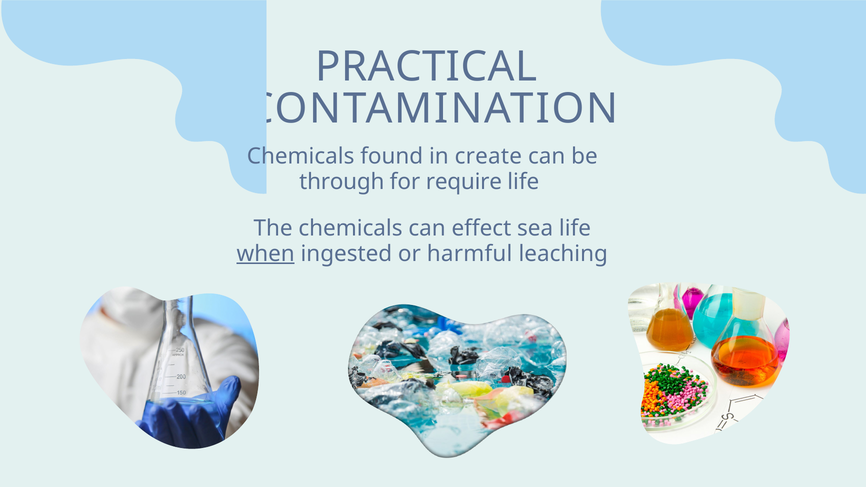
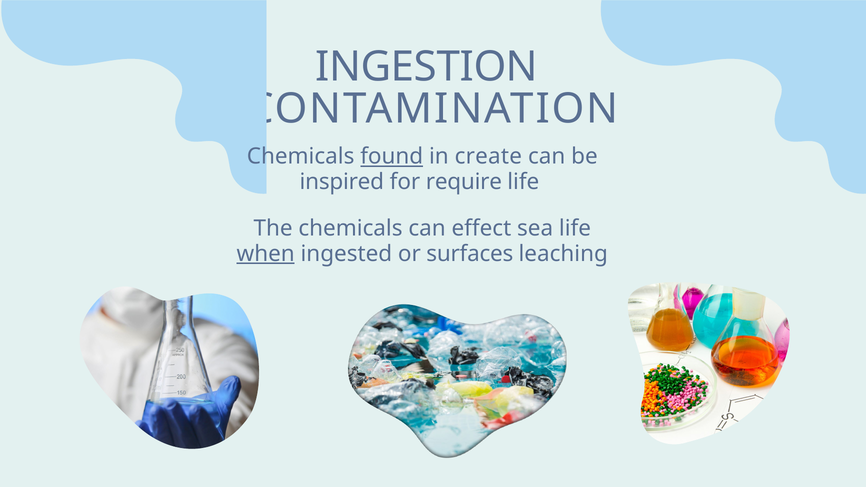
PRACTICAL: PRACTICAL -> INGESTION
found underline: none -> present
through: through -> inspired
harmful: harmful -> surfaces
